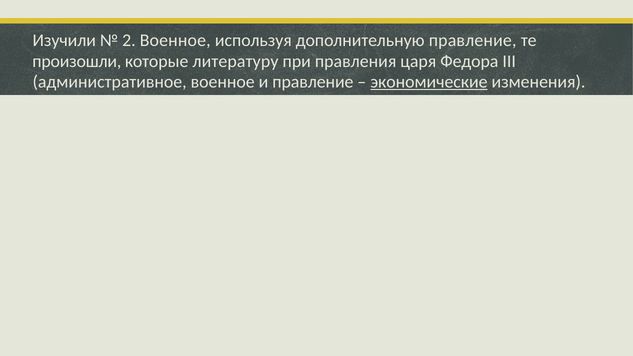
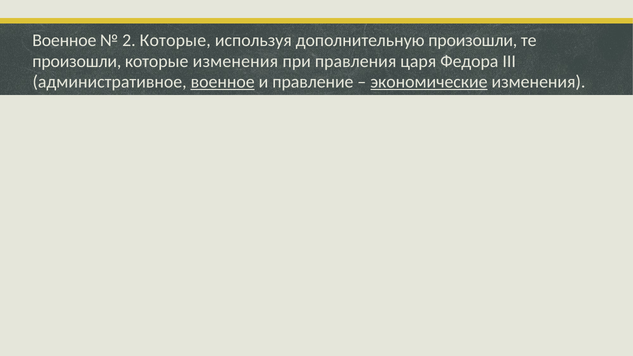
Изучили at (64, 41): Изучили -> Военное
2 Военное: Военное -> Которые
дополнительную правление: правление -> произошли
которые литературу: литературу -> изменения
военное at (223, 82) underline: none -> present
